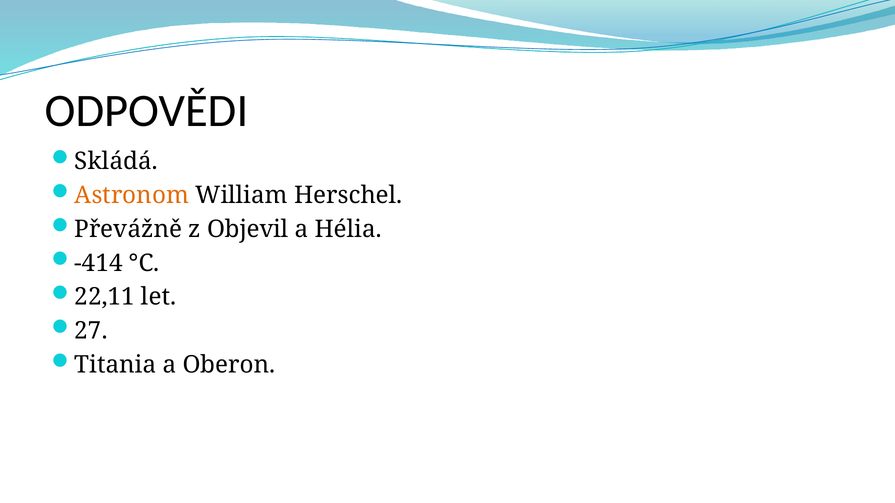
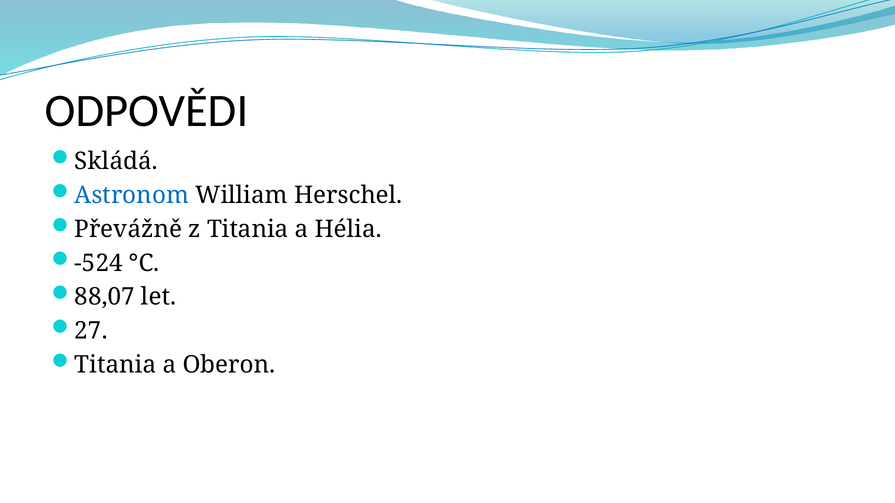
Astronom colour: orange -> blue
z Objevil: Objevil -> Titania
-414: -414 -> -524
22,11: 22,11 -> 88,07
